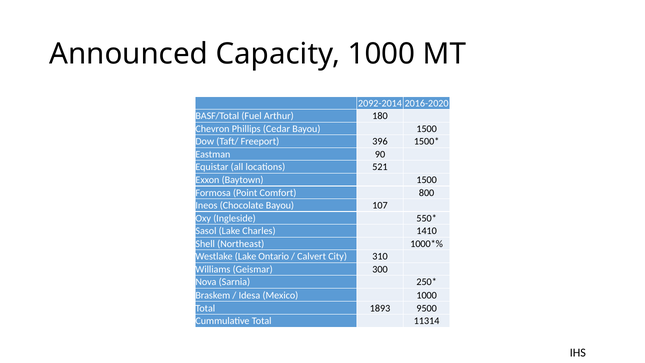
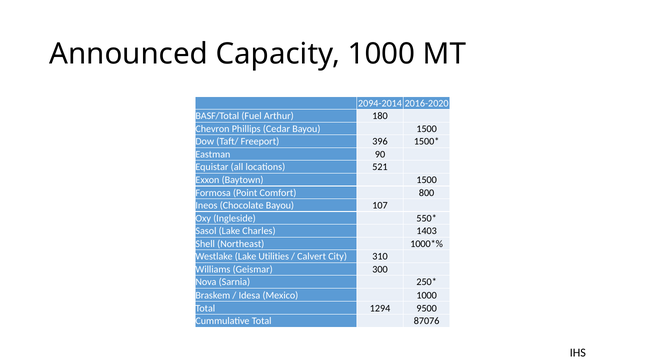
2092-2014: 2092-2014 -> 2094-2014
1410: 1410 -> 1403
Ontario: Ontario -> Utilities
1893: 1893 -> 1294
11314: 11314 -> 87076
